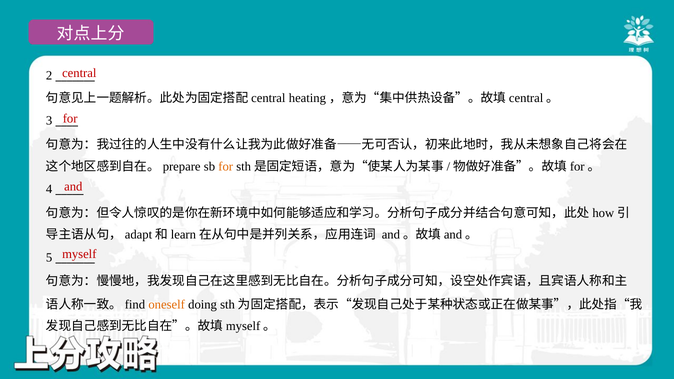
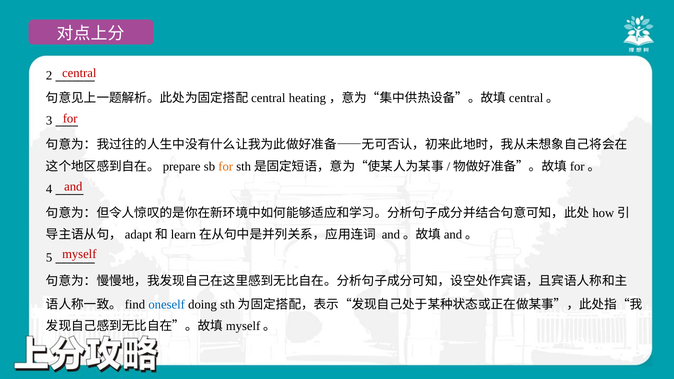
oneself colour: orange -> blue
